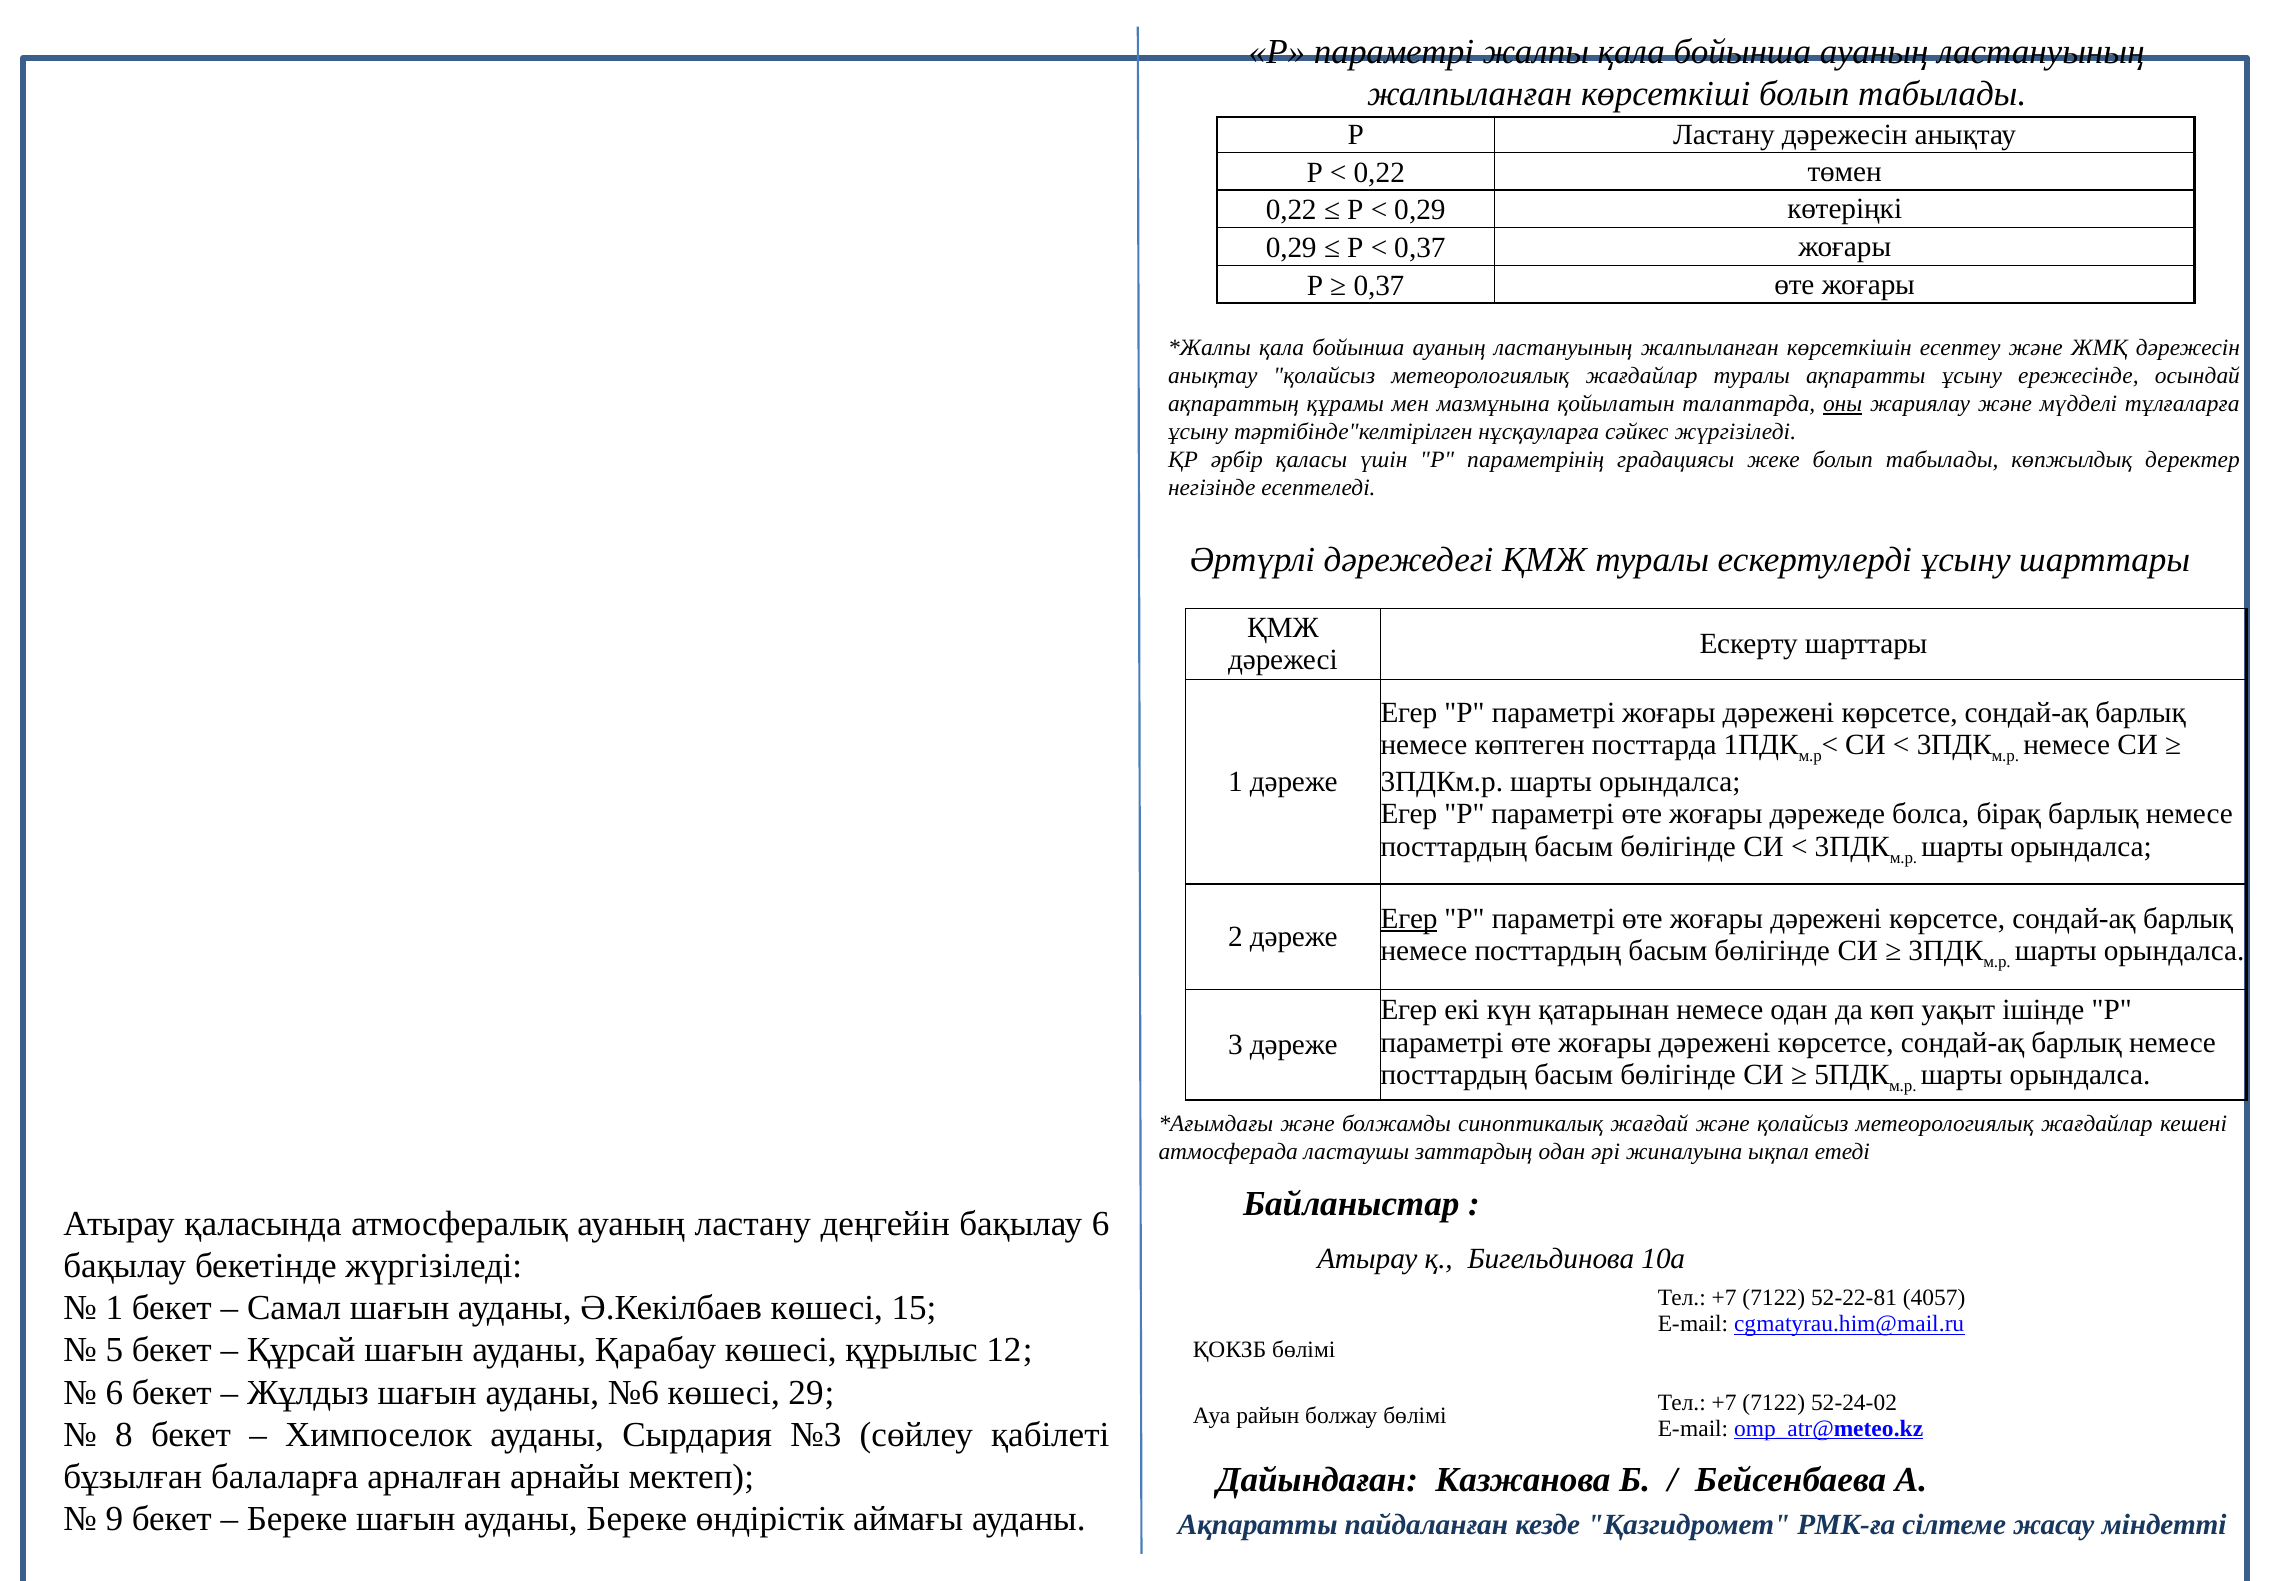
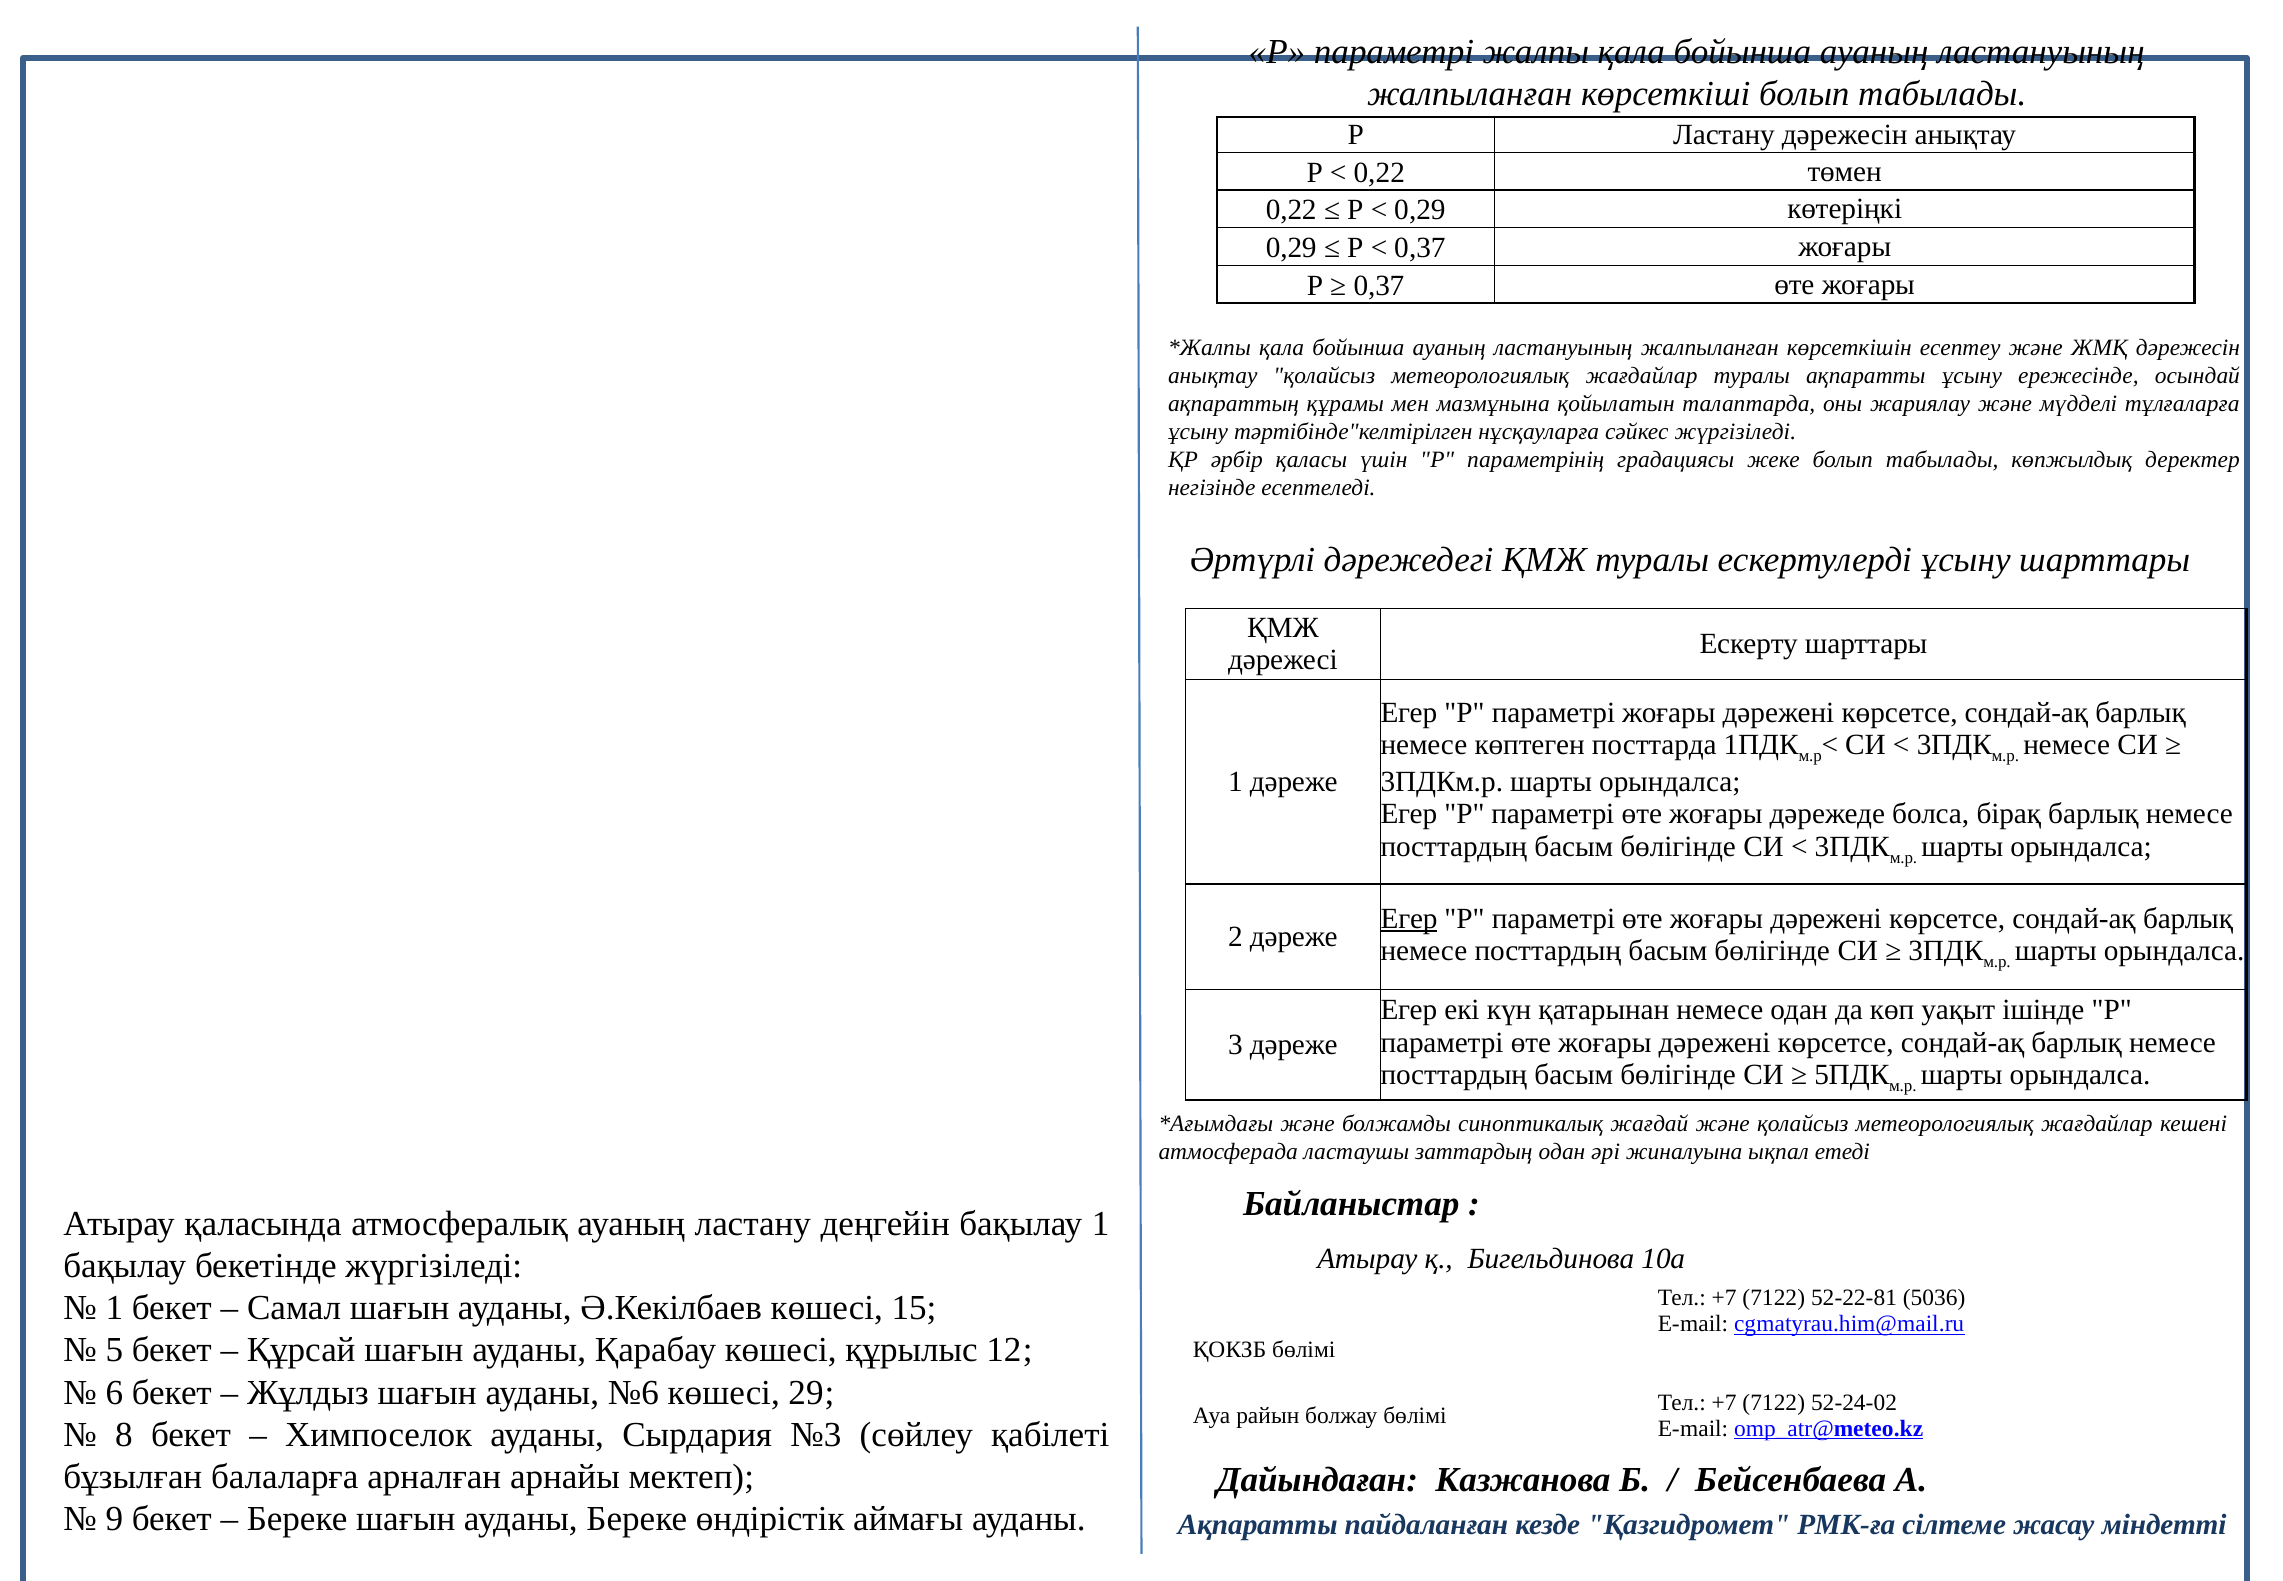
оны underline: present -> none
бақылау 6: 6 -> 1
4057: 4057 -> 5036
